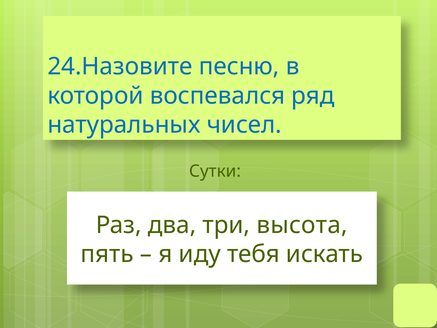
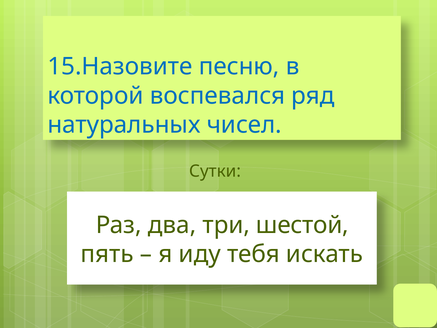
24.Назовите: 24.Назовите -> 15.Назовите
высота: высота -> шестой
